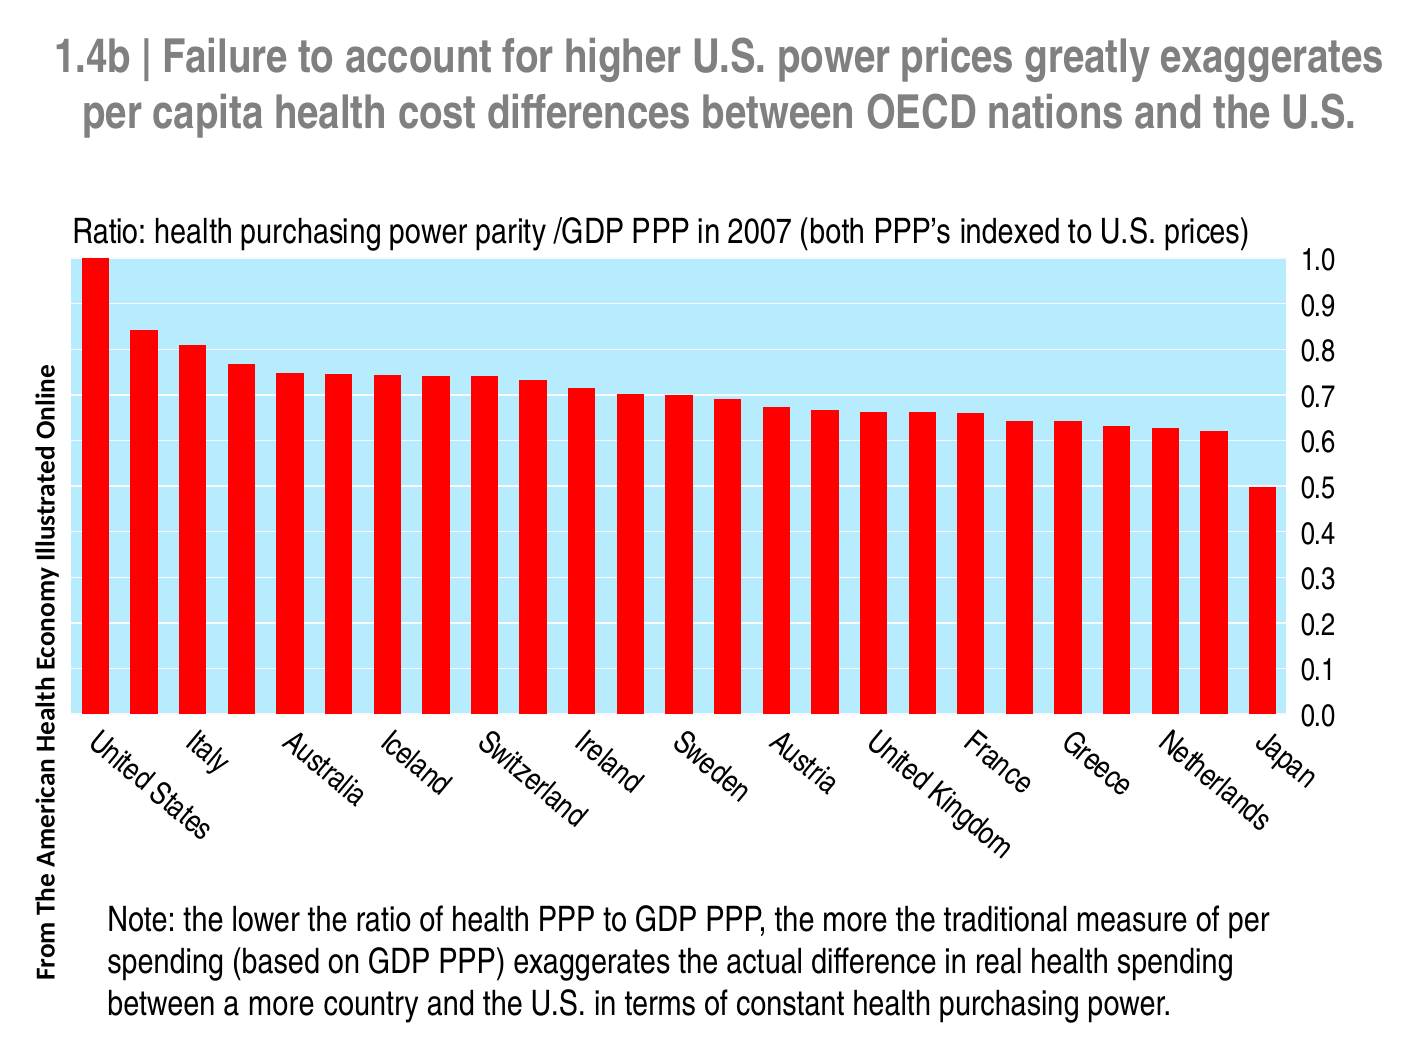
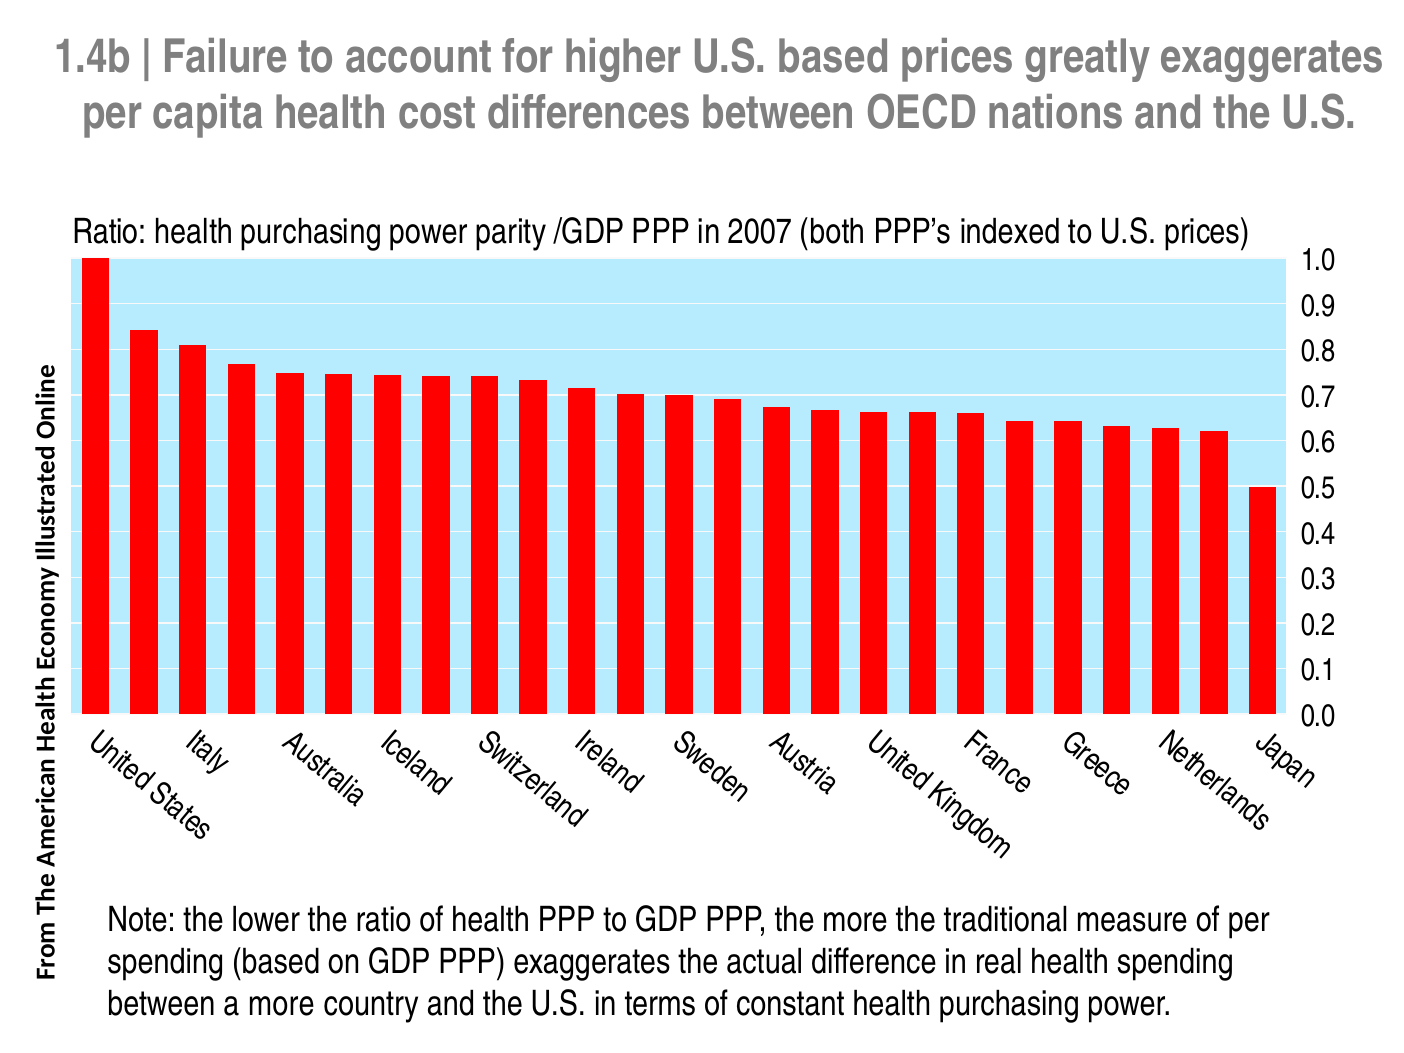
U.S power: power -> based
